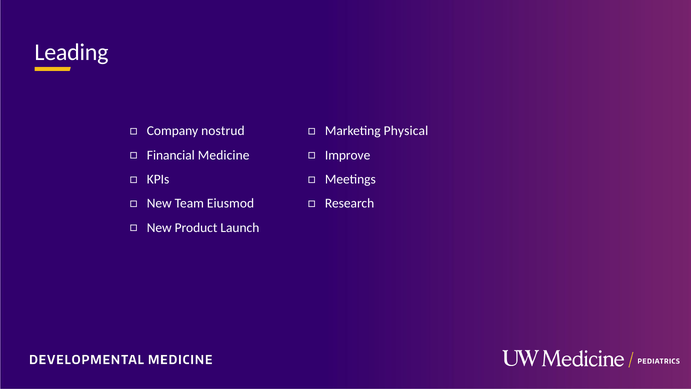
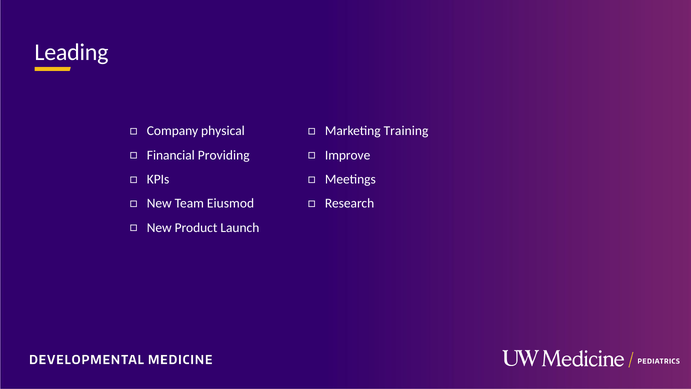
nostrud: nostrud -> physical
Physical: Physical -> Training
Medicine: Medicine -> Providing
